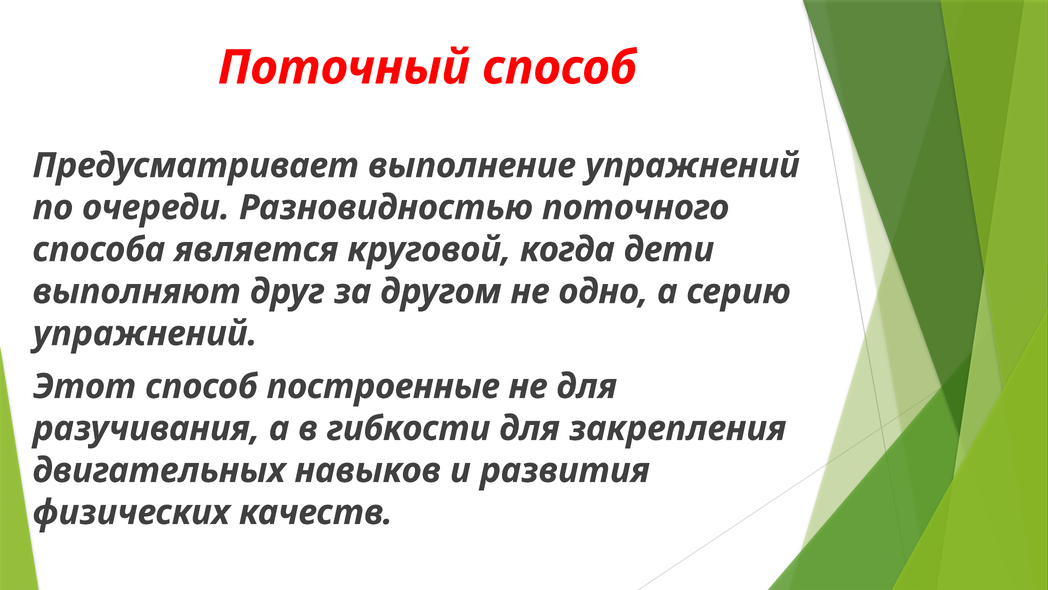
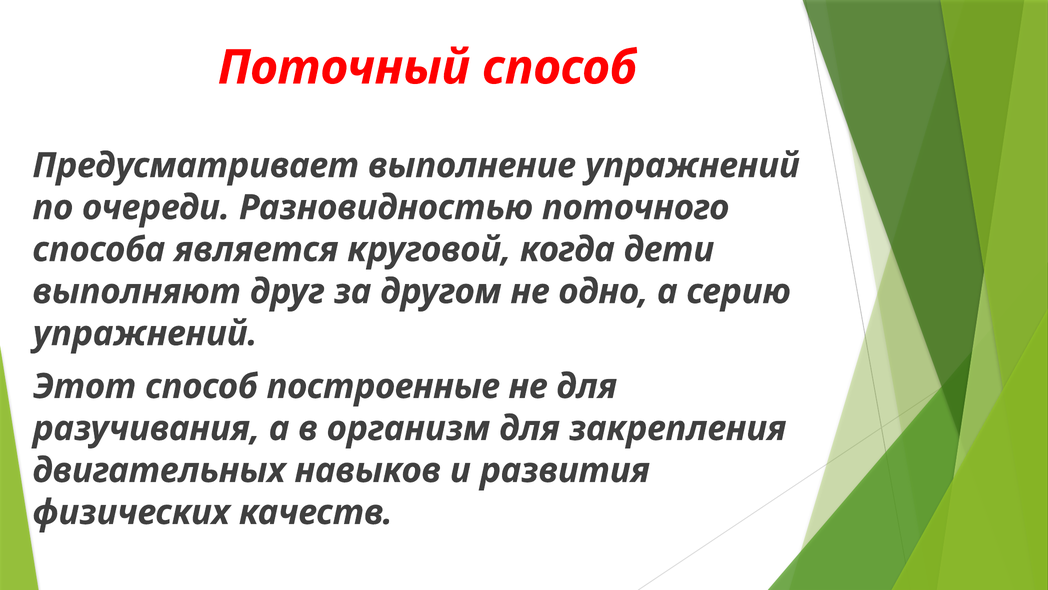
гибкости: гибкости -> организм
